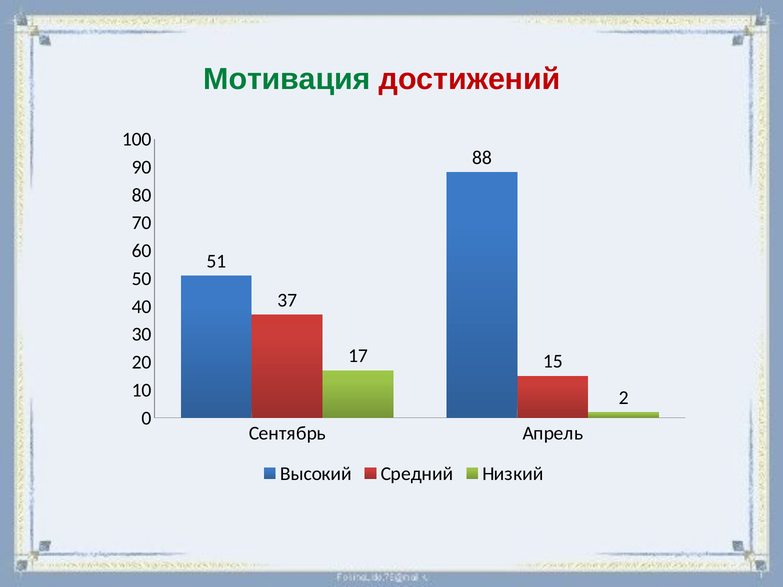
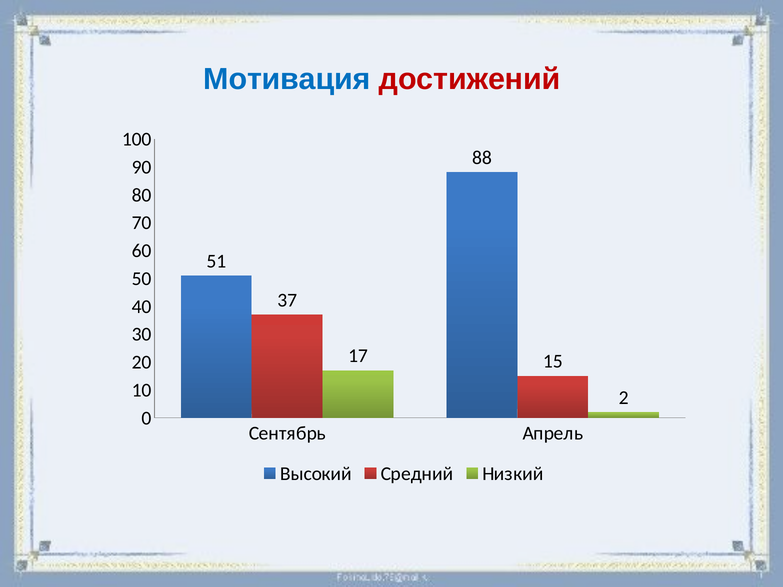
Мотивация colour: green -> blue
